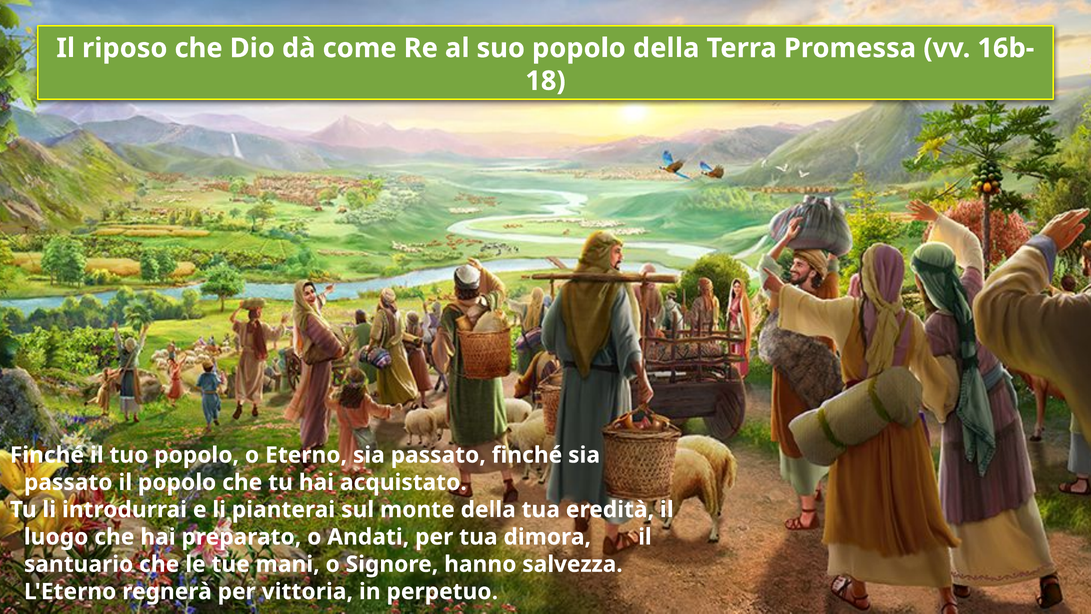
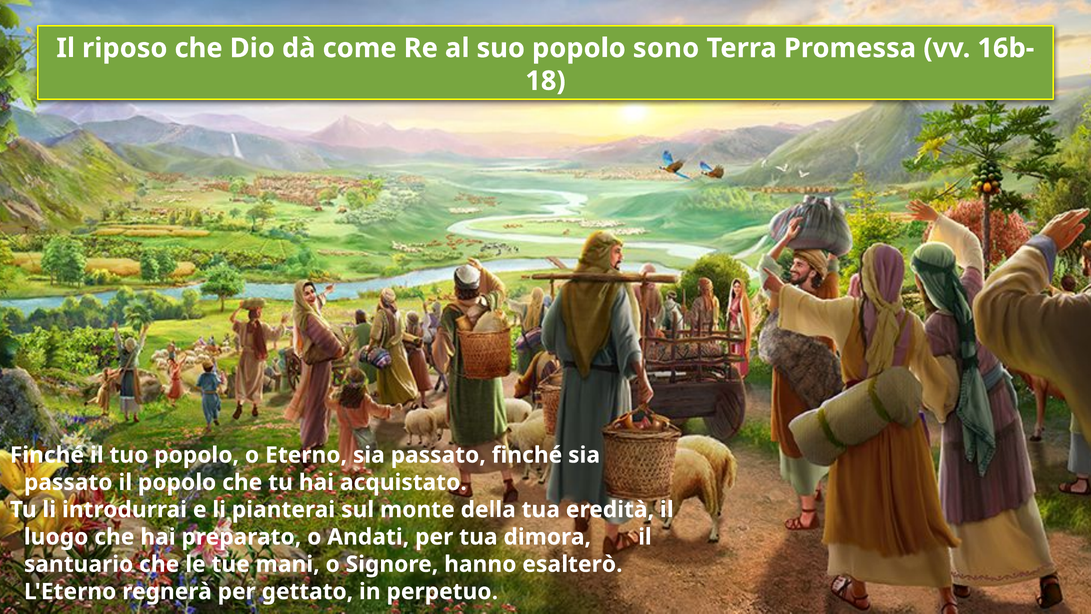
popolo della: della -> sono
salvezza: salvezza -> esalterò
vittoria: vittoria -> gettato
